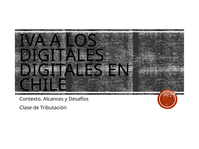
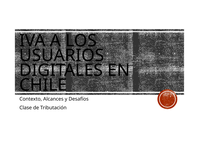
DIGITALES at (62, 56): DIGITALES -> USUARIOS
